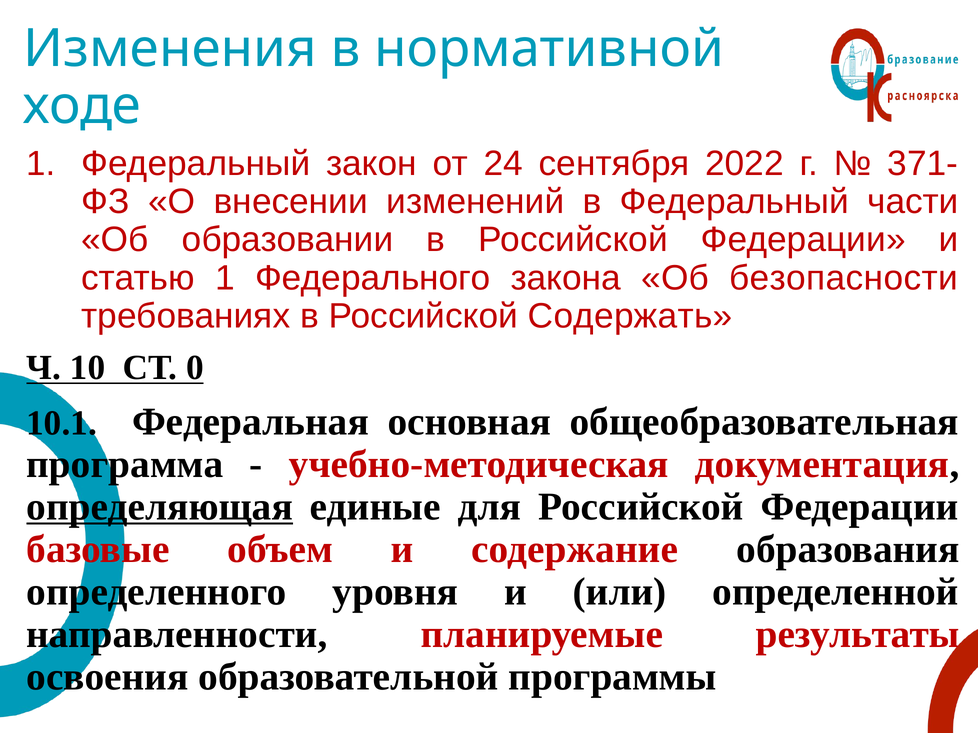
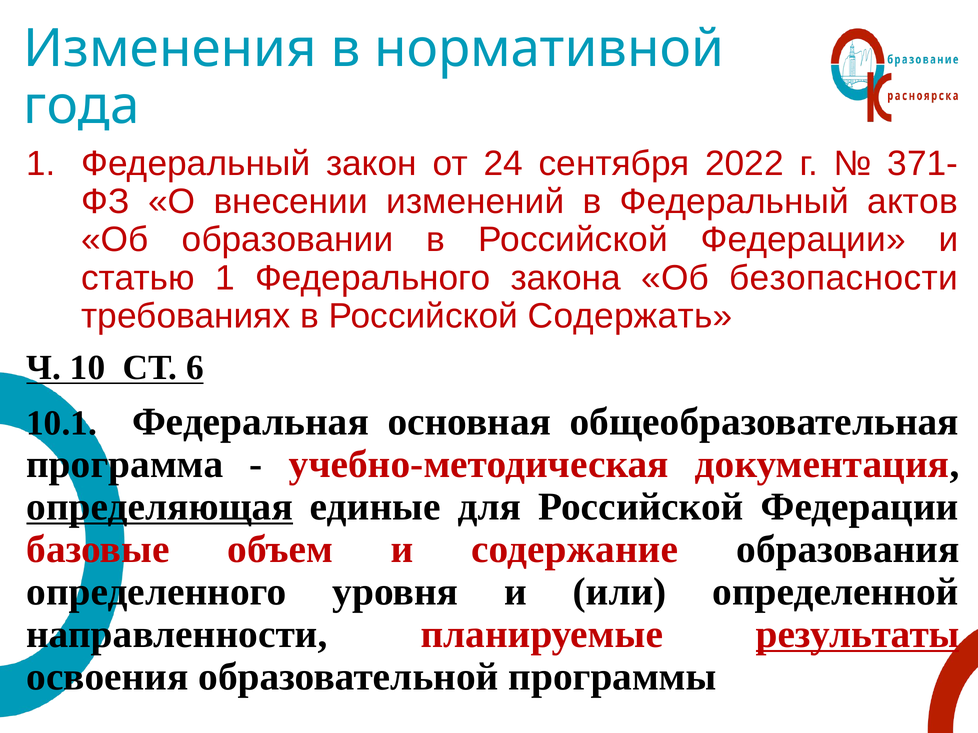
ходе: ходе -> года
части: части -> актов
0: 0 -> 6
результаты underline: none -> present
